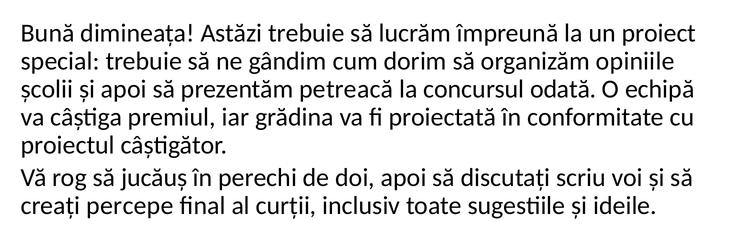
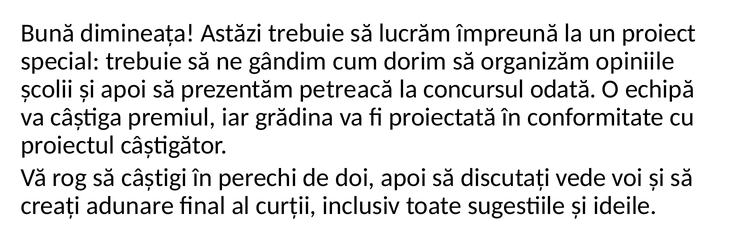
jucăuș: jucăuș -> câștigi
scriu: scriu -> vede
percepe: percepe -> adunare
